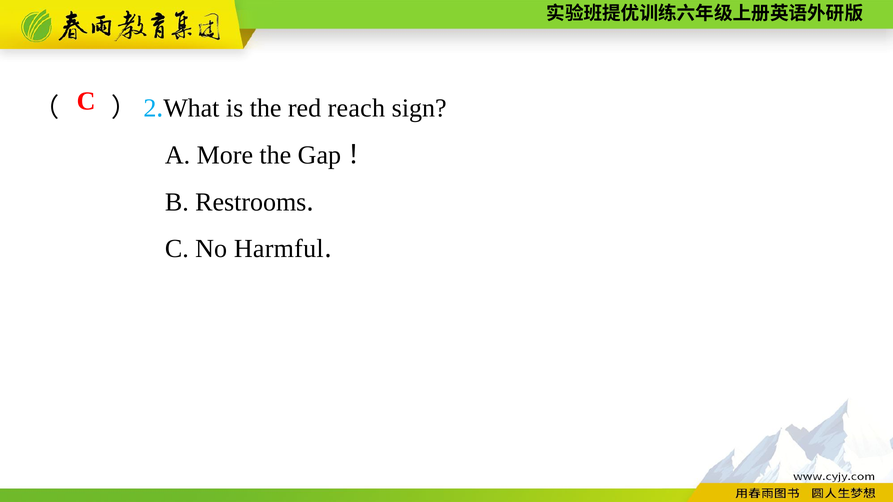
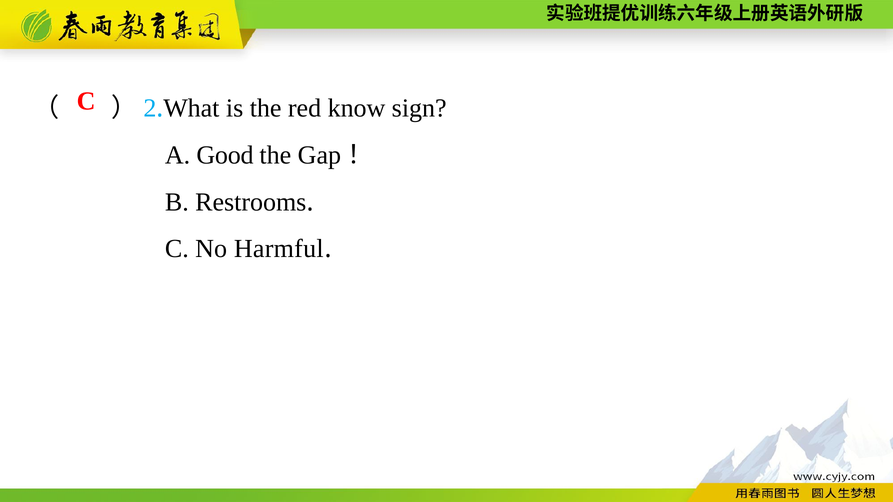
reach: reach -> know
More: More -> Good
